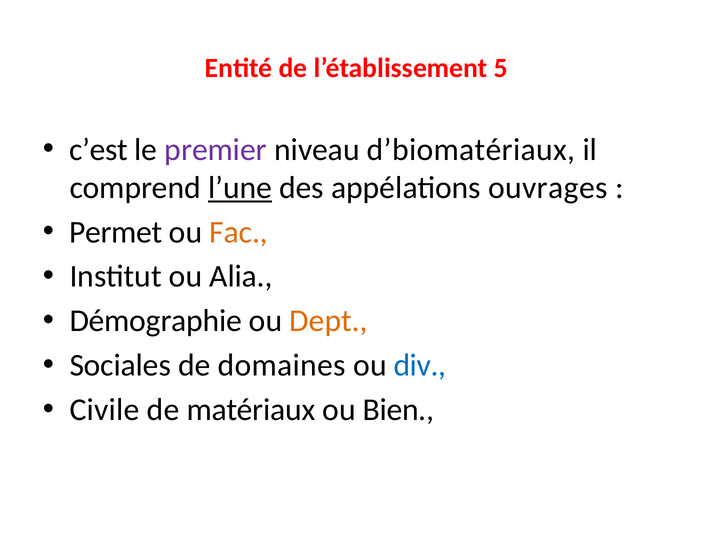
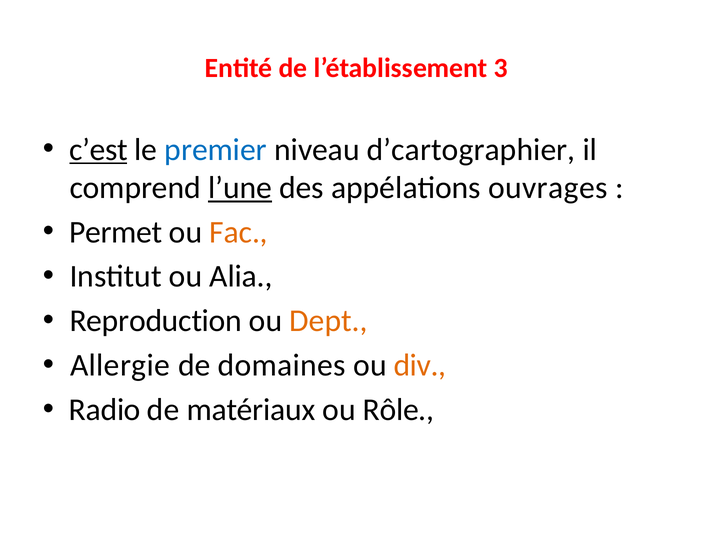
5: 5 -> 3
c’est underline: none -> present
premier colour: purple -> blue
d’biomatériaux: d’biomatériaux -> d’cartographier
Démographie: Démographie -> Reproduction
Sociales: Sociales -> Allergie
div colour: blue -> orange
Civile: Civile -> Radio
Bien: Bien -> Rôle
